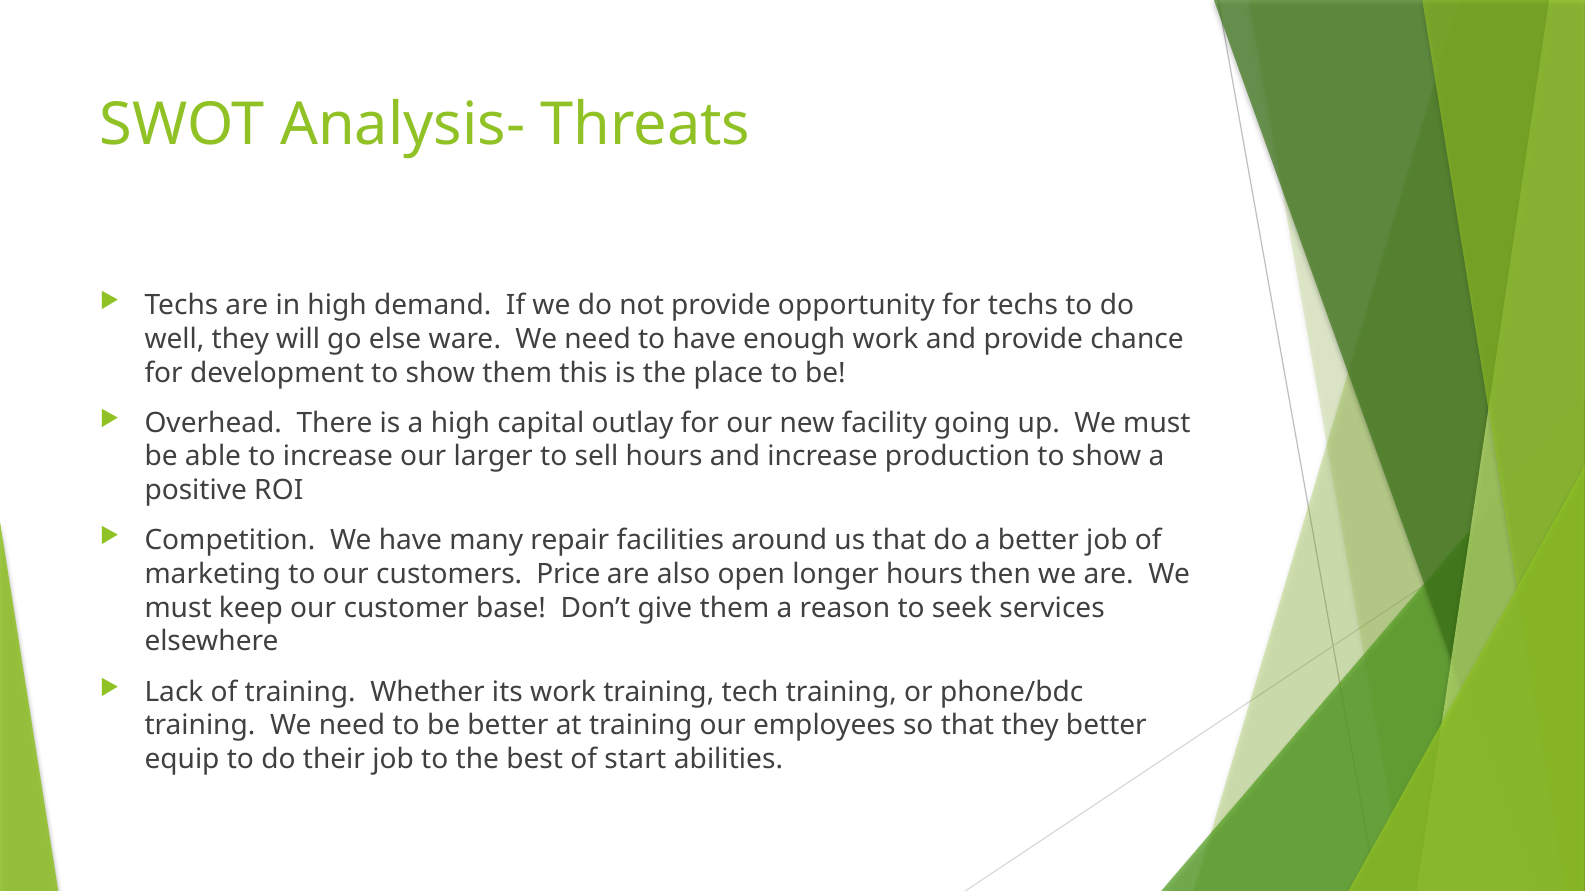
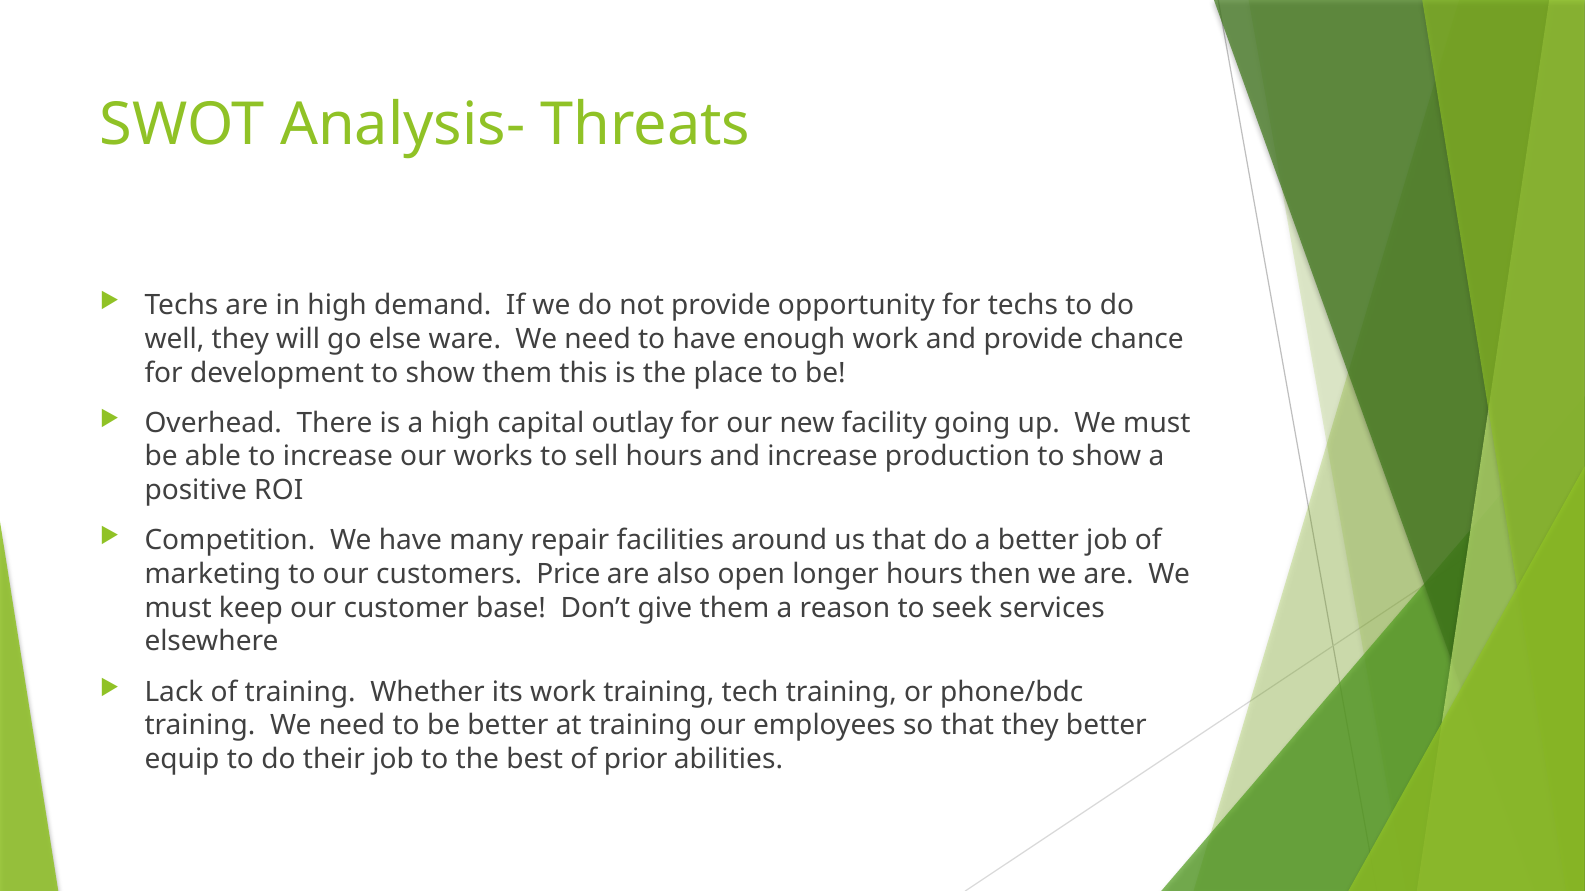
larger: larger -> works
start: start -> prior
